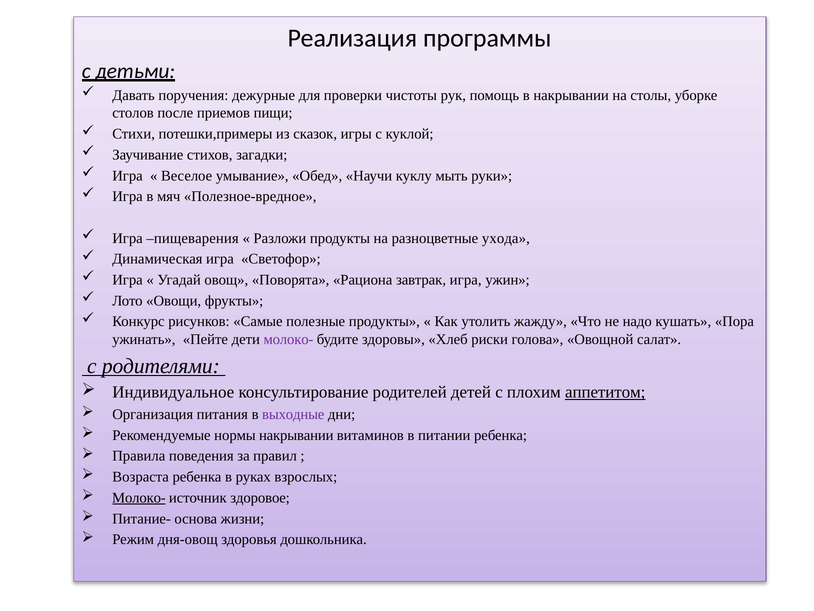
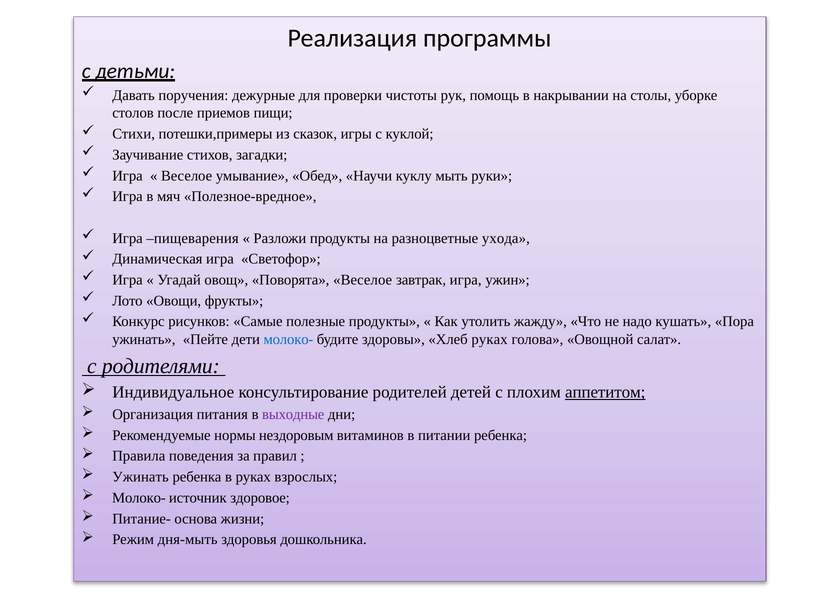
Поворята Рациона: Рациона -> Веселое
молоко- at (288, 339) colour: purple -> blue
Хлеб риски: риски -> руках
нормы накрывании: накрывании -> нездоровым
Возраста at (141, 477): Возраста -> Ужинать
Молоко- at (139, 497) underline: present -> none
дня-овощ: дня-овощ -> дня-мыть
